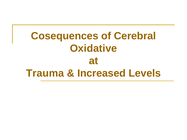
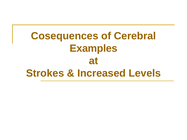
Oxidative: Oxidative -> Examples
Trauma: Trauma -> Strokes
